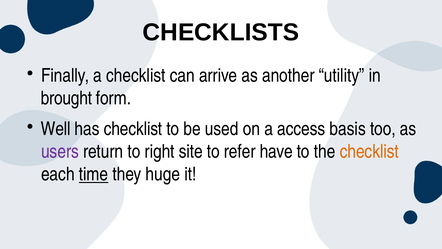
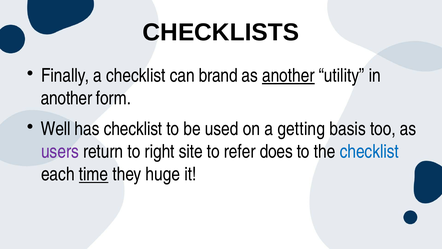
arrive: arrive -> brand
another at (288, 75) underline: none -> present
brought at (66, 98): brought -> another
access: access -> getting
have: have -> does
checklist at (369, 151) colour: orange -> blue
